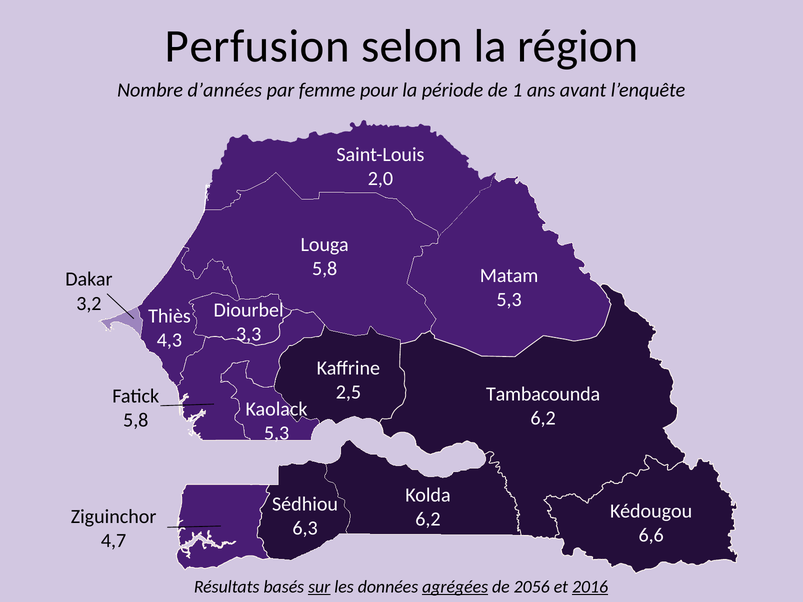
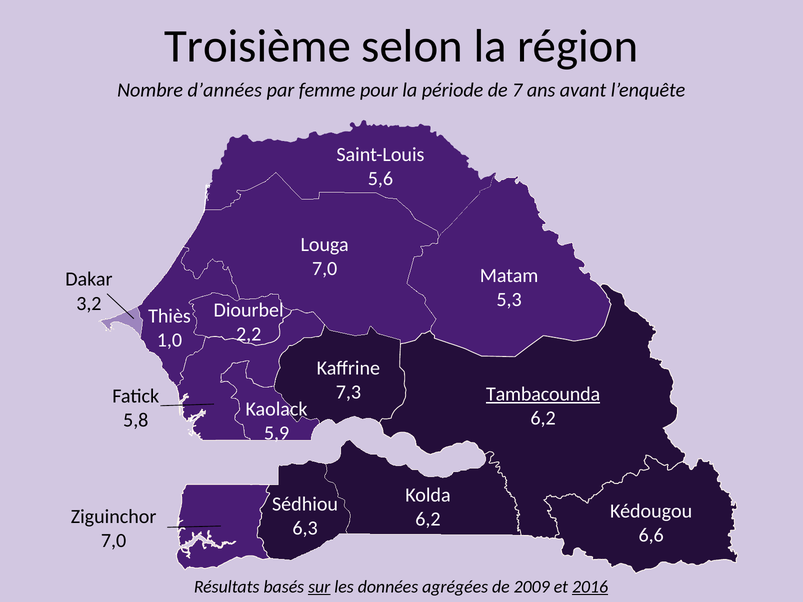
Perfusion: Perfusion -> Troisième
1: 1 -> 7
2,0: 2,0 -> 5,6
5,8 at (325, 269): 5,8 -> 7,0
3,3: 3,3 -> 2,2
4,3: 4,3 -> 1,0
2,5: 2,5 -> 7,3
Tambacounda underline: none -> present
5,3 at (277, 433): 5,3 -> 5,9
4,7 at (114, 541): 4,7 -> 7,0
agrégées underline: present -> none
2056: 2056 -> 2009
